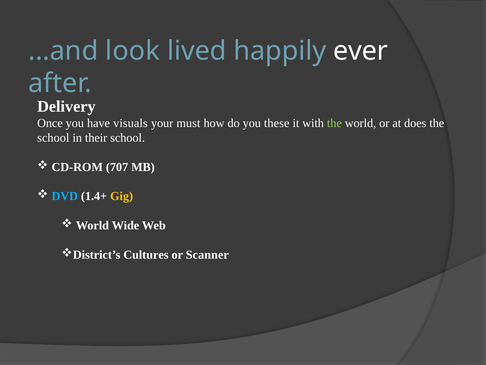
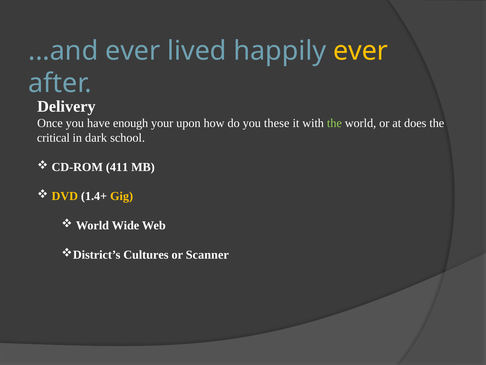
...and look: look -> ever
ever at (361, 51) colour: white -> yellow
visuals: visuals -> enough
must: must -> upon
school at (53, 138): school -> critical
their: their -> dark
707: 707 -> 411
DVD colour: light blue -> yellow
